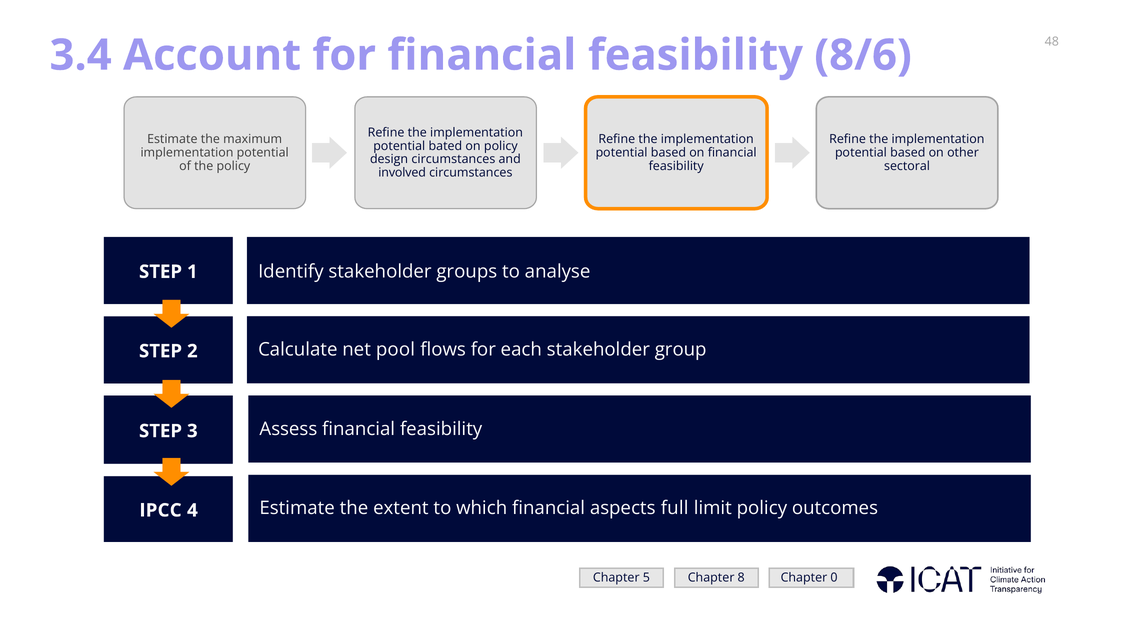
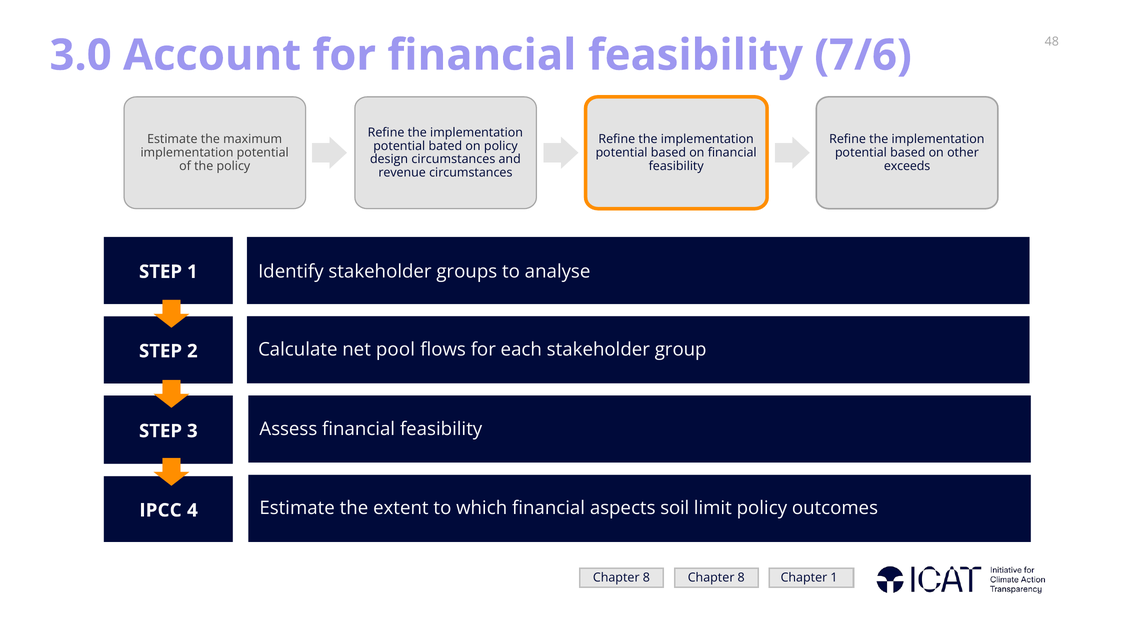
3.4: 3.4 -> 3.0
8/6: 8/6 -> 7/6
sectoral: sectoral -> exceeds
involved: involved -> revenue
full: full -> soil
5 at (646, 578): 5 -> 8
Chapter 0: 0 -> 1
